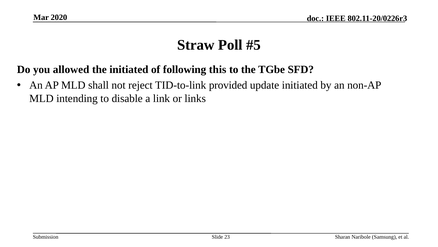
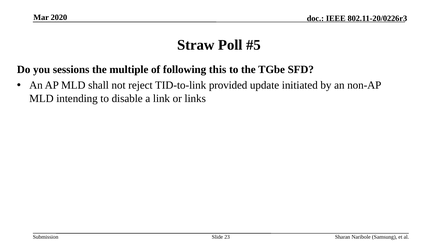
allowed: allowed -> sessions
the initiated: initiated -> multiple
